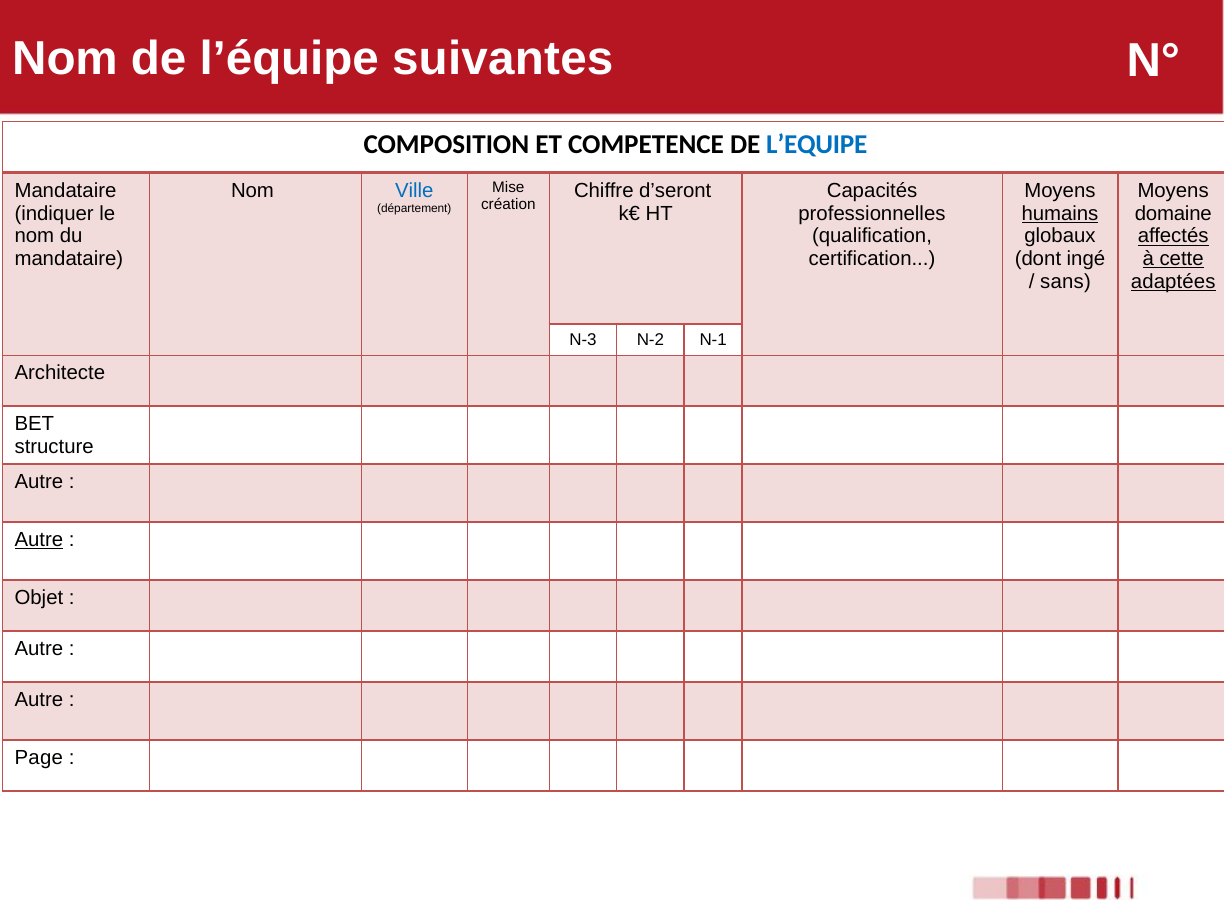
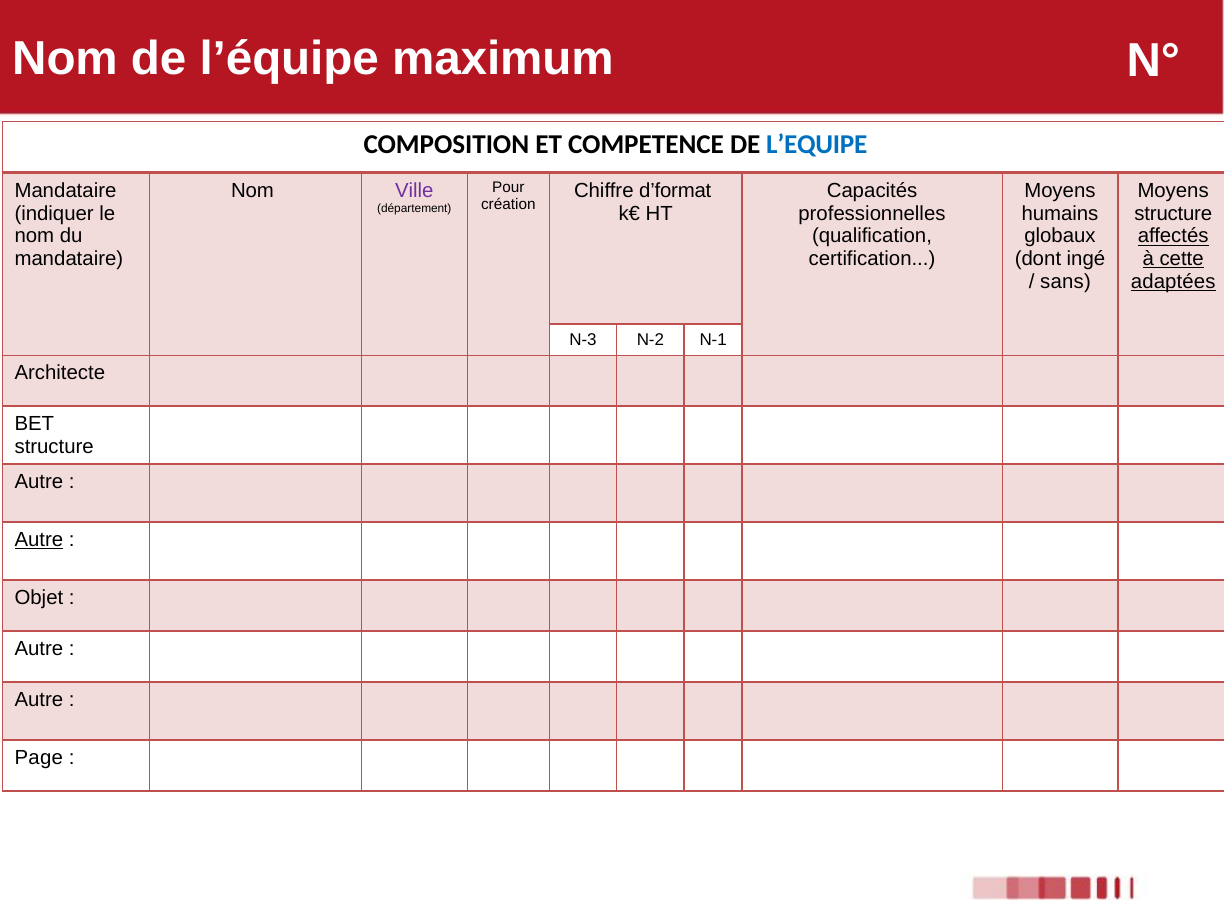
suivantes: suivantes -> maximum
Mise: Mise -> Pour
Ville colour: blue -> purple
d’seront: d’seront -> d’format
humains underline: present -> none
domaine at (1173, 213): domaine -> structure
